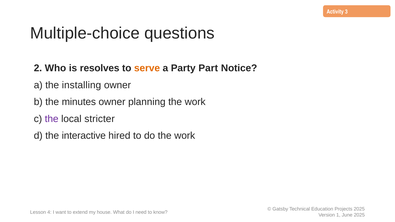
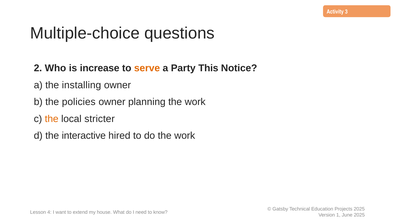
resolves: resolves -> increase
Part: Part -> This
minutes: minutes -> policies
the at (52, 119) colour: purple -> orange
